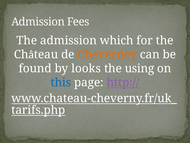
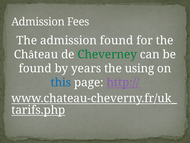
admission which: which -> found
Cheverney colour: orange -> green
looks: looks -> years
